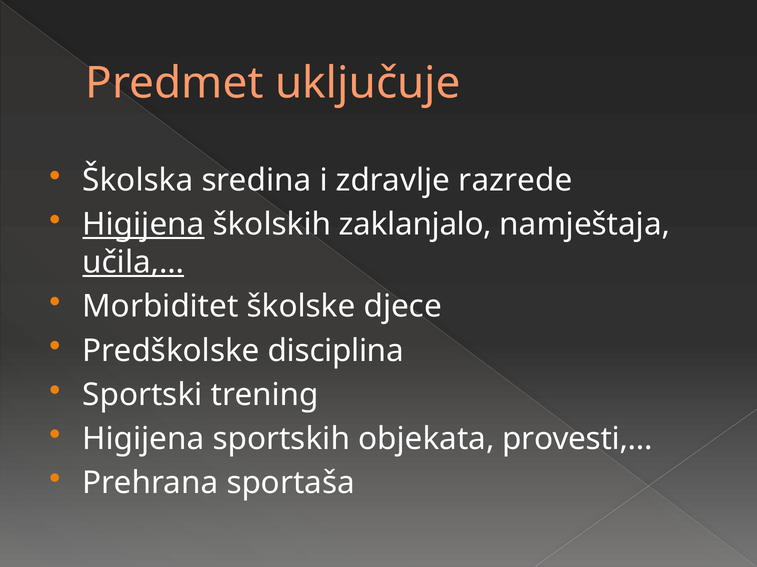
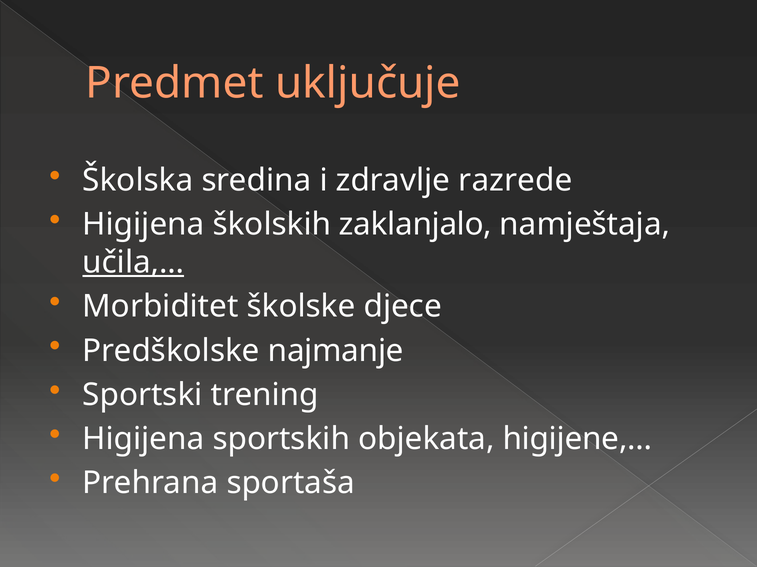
Higijena at (143, 225) underline: present -> none
disciplina: disciplina -> najmanje
provesti,…: provesti,… -> higijene,…
